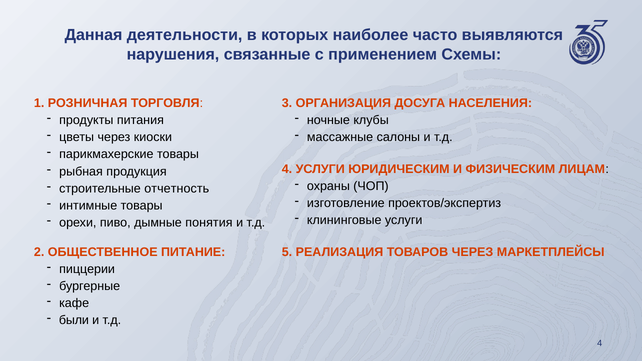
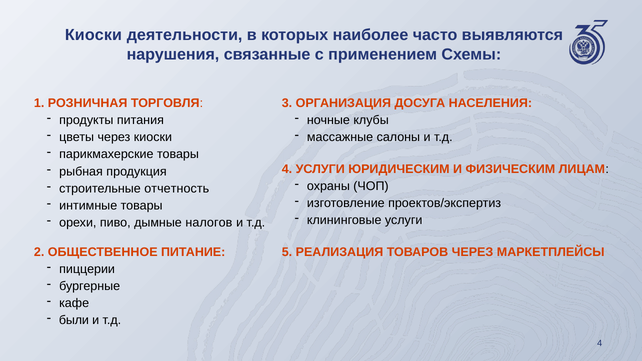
Данная at (94, 35): Данная -> Киоски
понятия: понятия -> налогов
